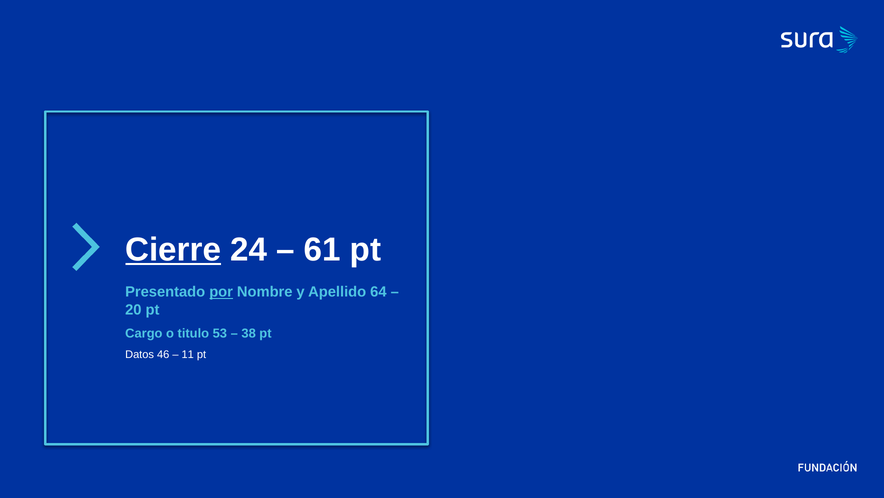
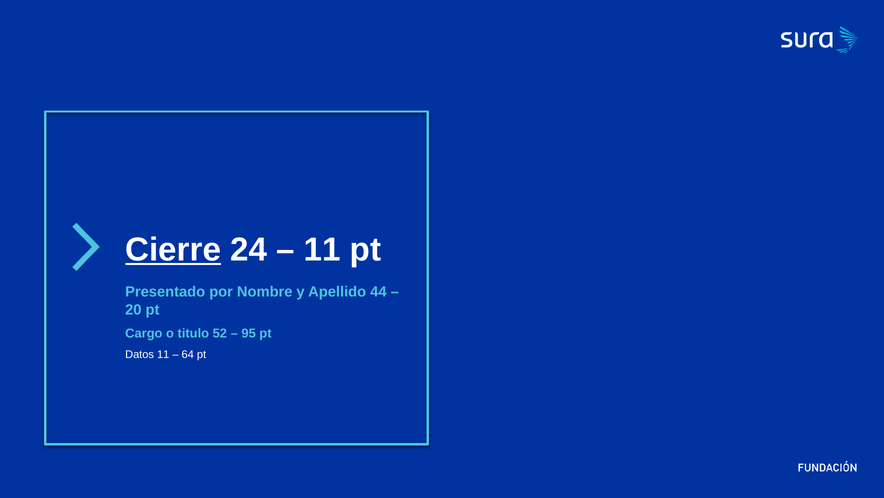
61 at (322, 249): 61 -> 11
por underline: present -> none
64: 64 -> 44
53: 53 -> 52
38: 38 -> 95
Datos 46: 46 -> 11
11: 11 -> 64
